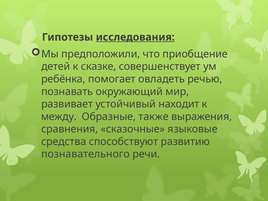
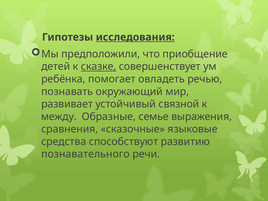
сказке underline: none -> present
находит: находит -> связной
также: также -> семье
